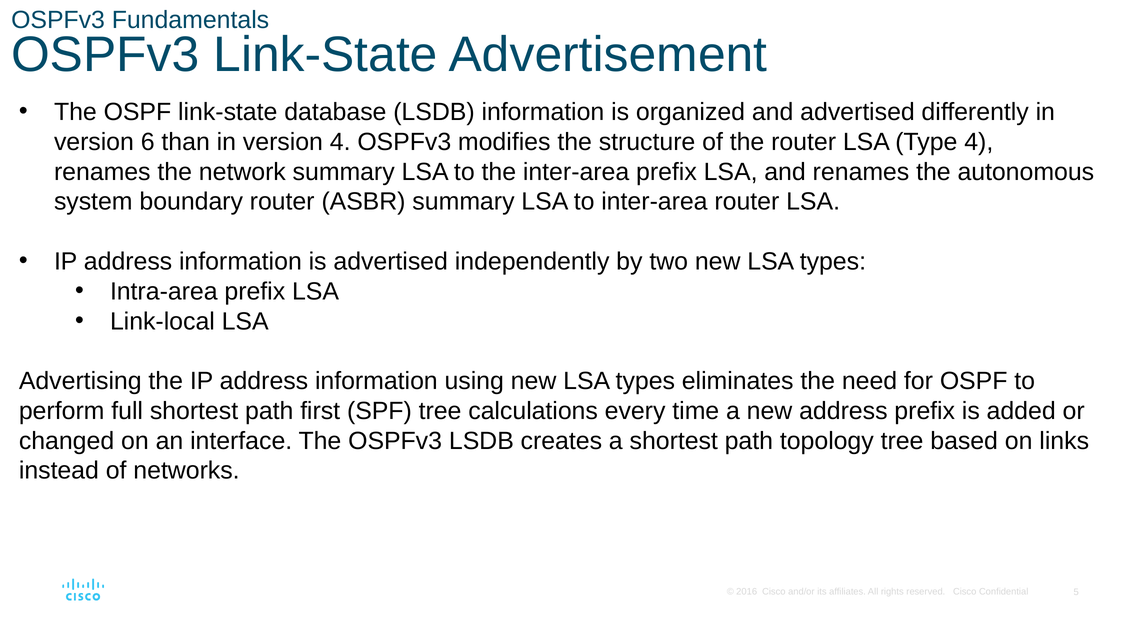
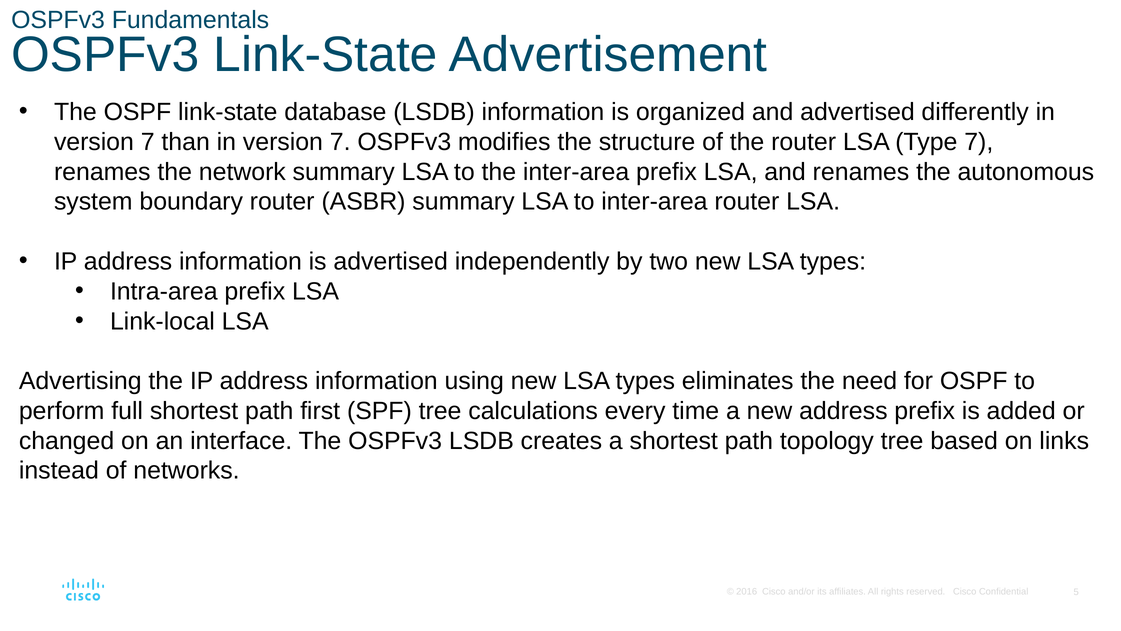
6 at (148, 142): 6 -> 7
than in version 4: 4 -> 7
Type 4: 4 -> 7
